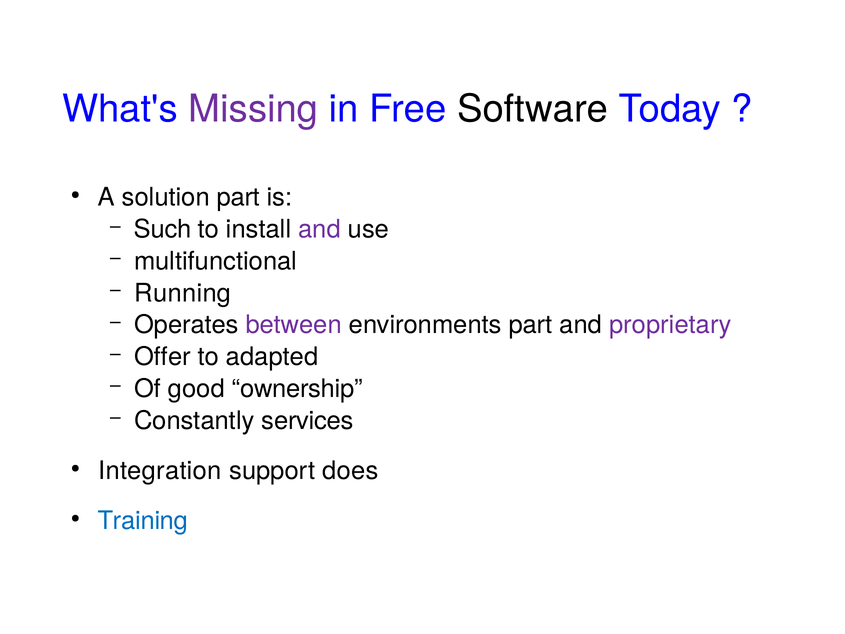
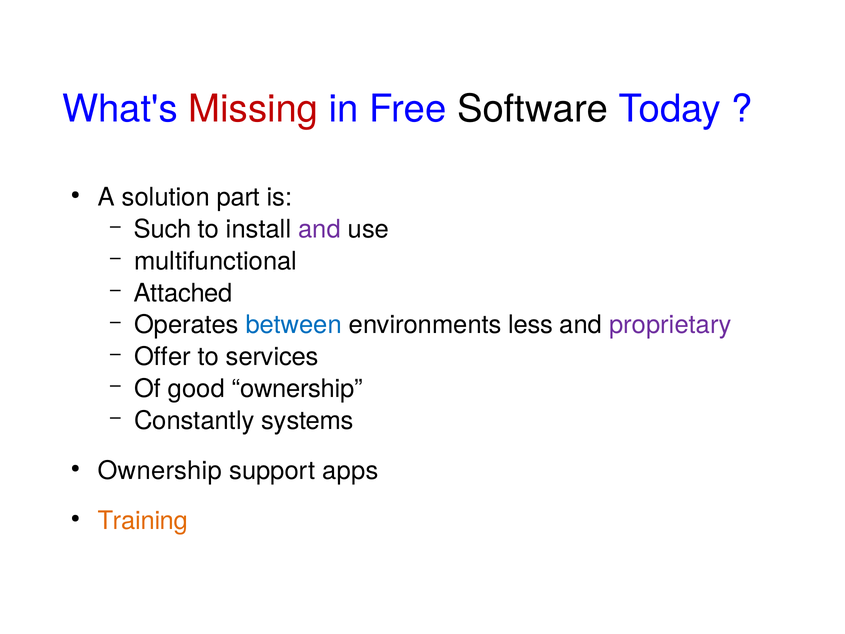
Missing colour: purple -> red
Running: Running -> Attached
between colour: purple -> blue
environments part: part -> less
adapted: adapted -> services
services: services -> systems
Integration at (160, 470): Integration -> Ownership
does: does -> apps
Training colour: blue -> orange
